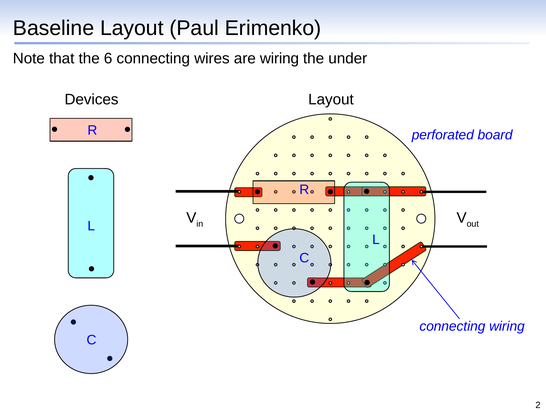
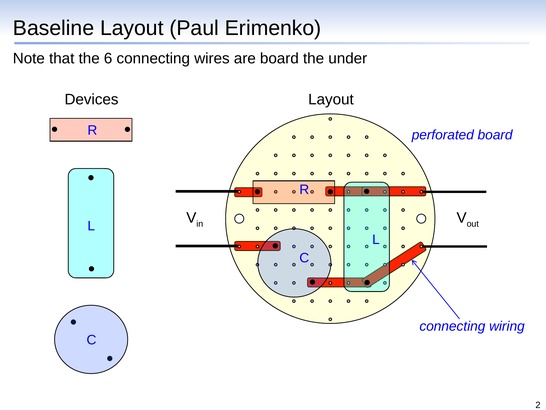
are wiring: wiring -> board
